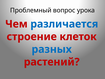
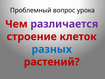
различается colour: blue -> purple
